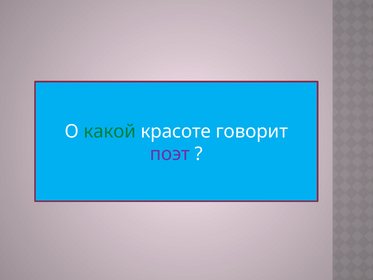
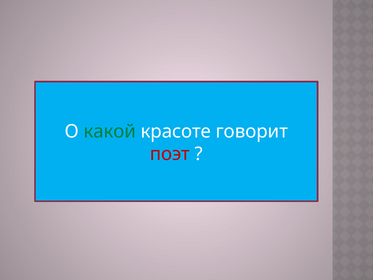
поэт colour: purple -> red
